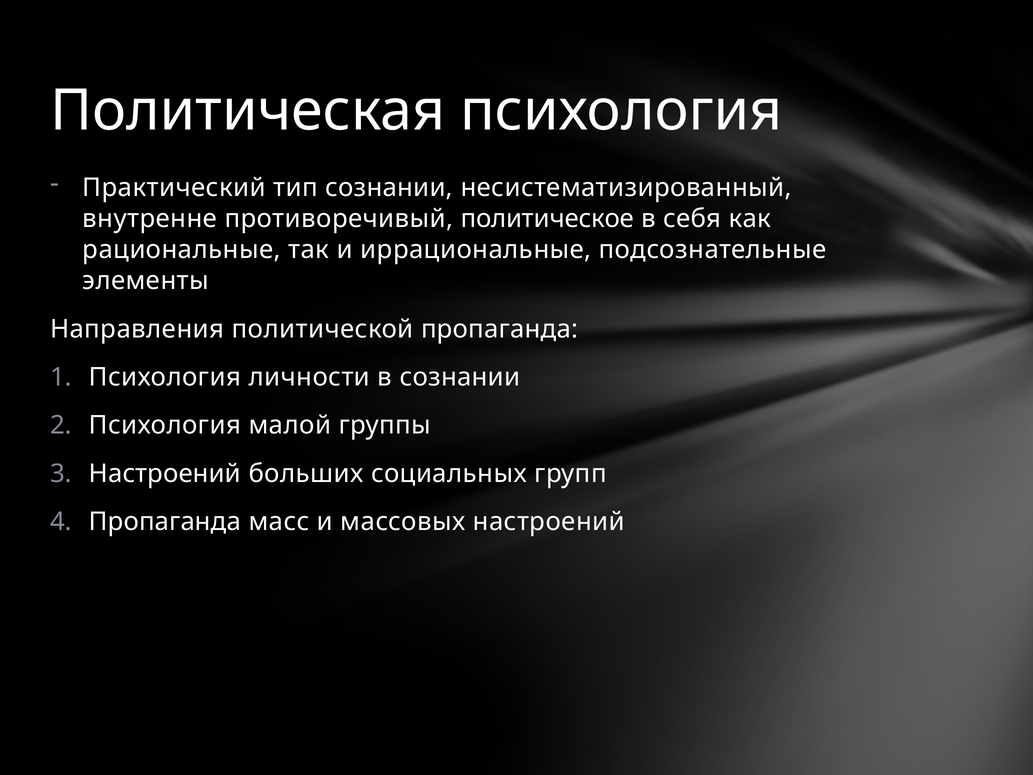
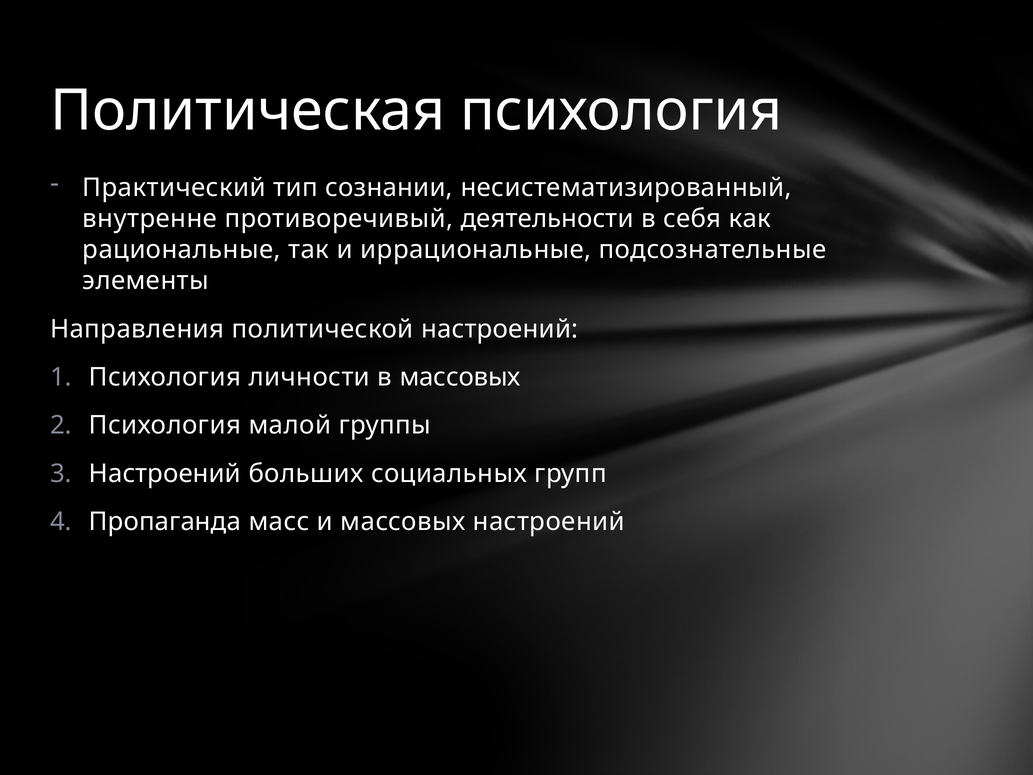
политическое: политическое -> деятельности
политической пропаганда: пропаганда -> настроений
в сознании: сознании -> массовых
